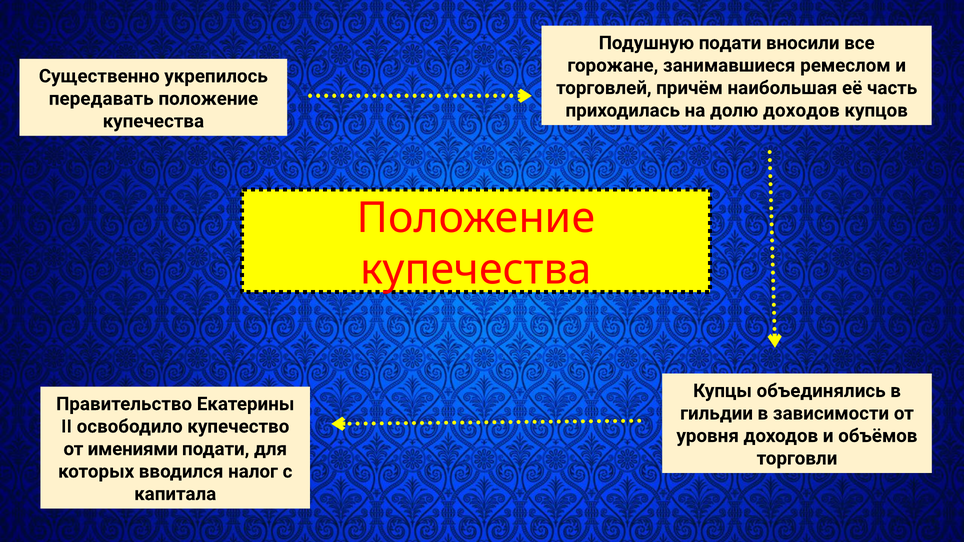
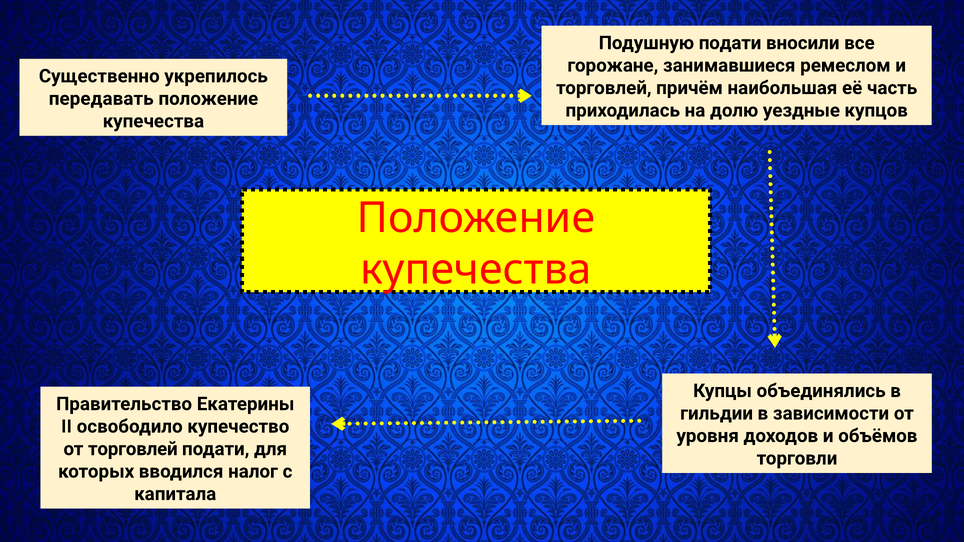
долю доходов: доходов -> уездные
от имениями: имениями -> торговлей
